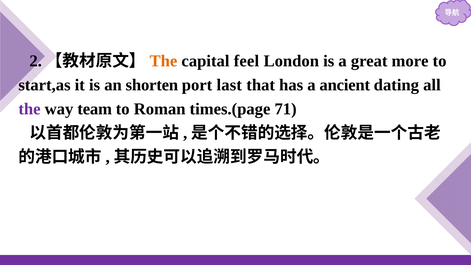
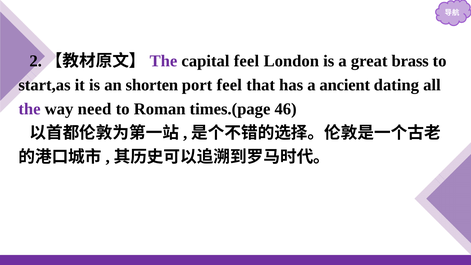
The at (163, 61) colour: orange -> purple
more: more -> brass
port last: last -> feel
team: team -> need
71: 71 -> 46
